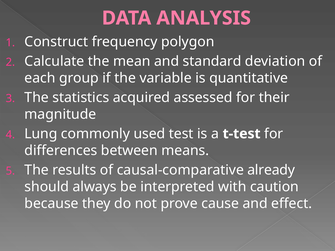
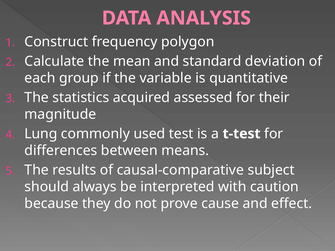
already: already -> subject
